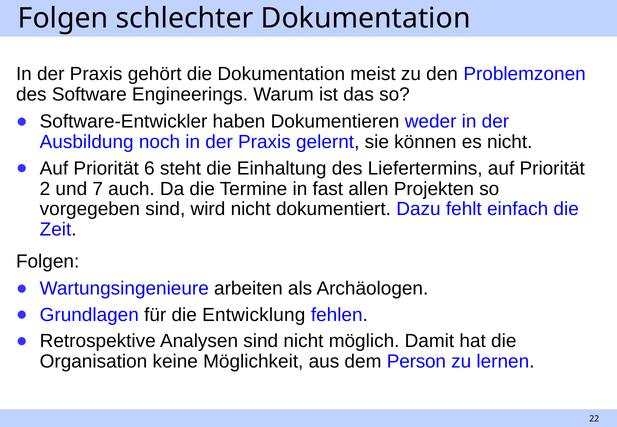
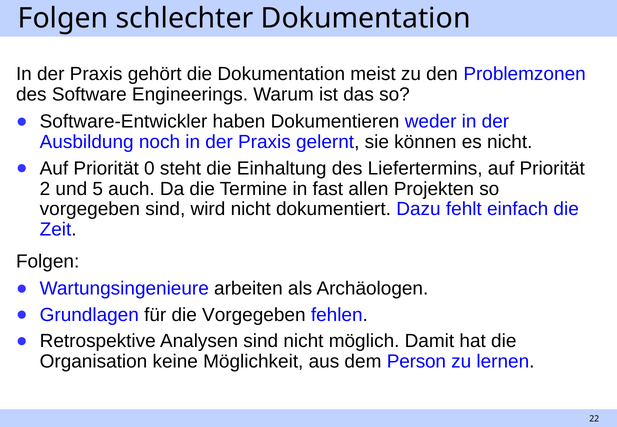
6: 6 -> 0
7: 7 -> 5
die Entwicklung: Entwicklung -> Vorgegeben
